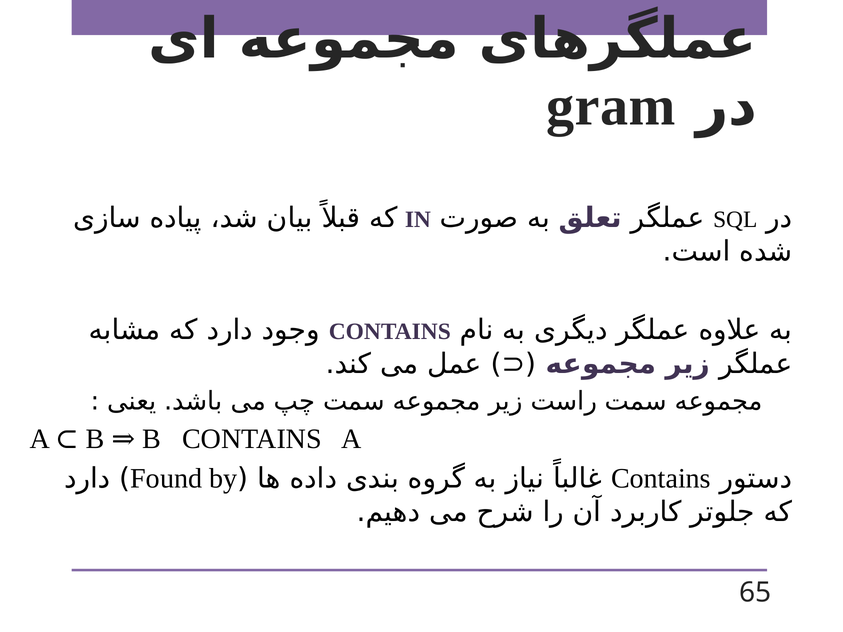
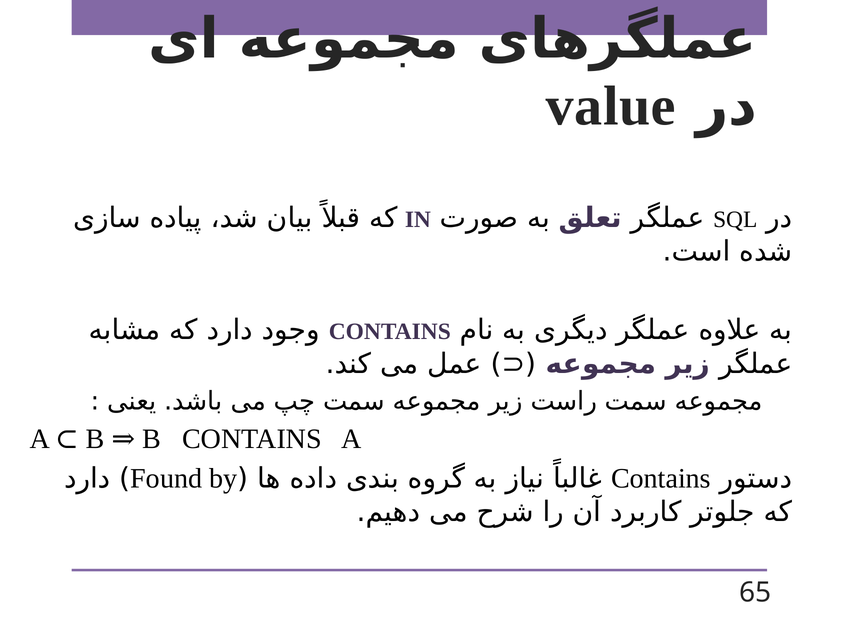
gram: gram -> value
